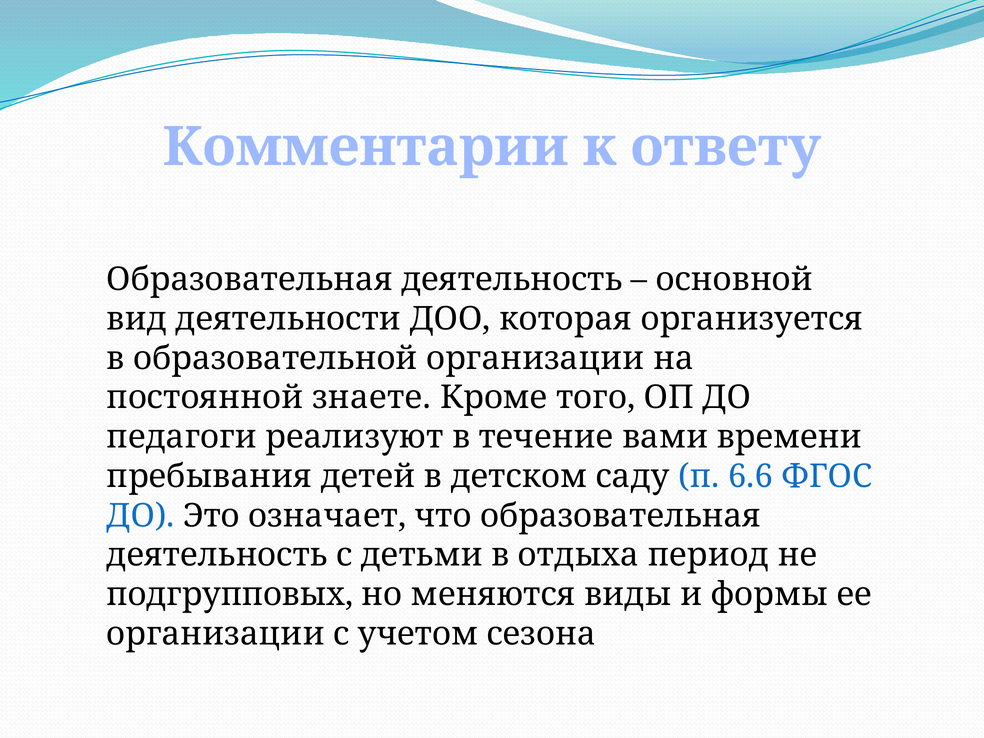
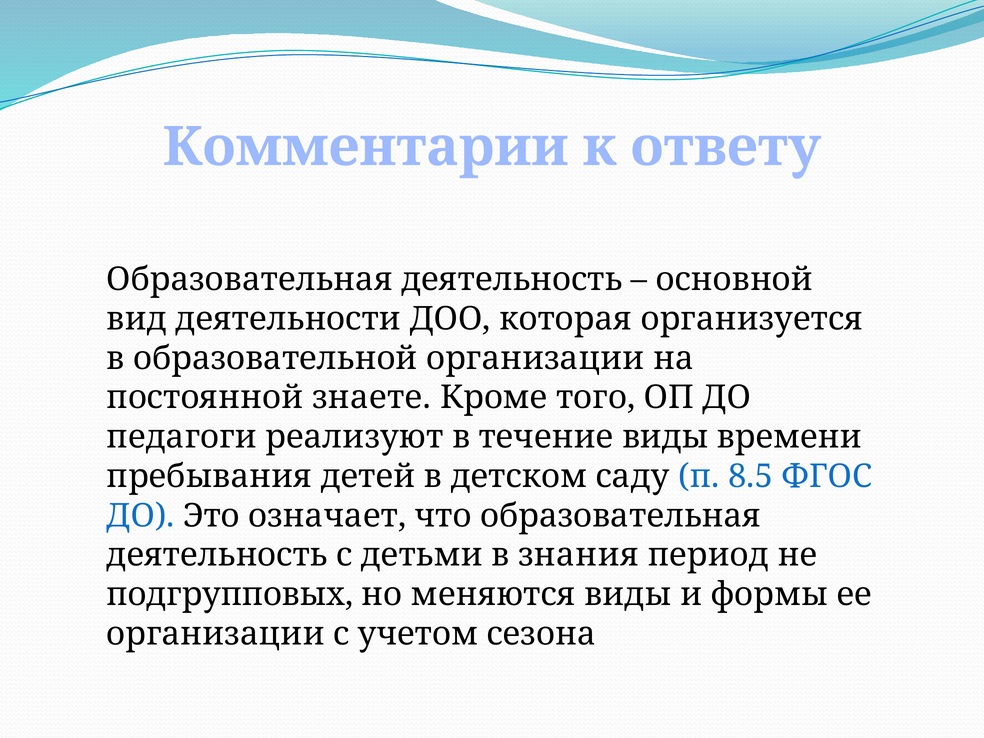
течение вами: вами -> виды
6.6: 6.6 -> 8.5
отдыха: отдыха -> знания
